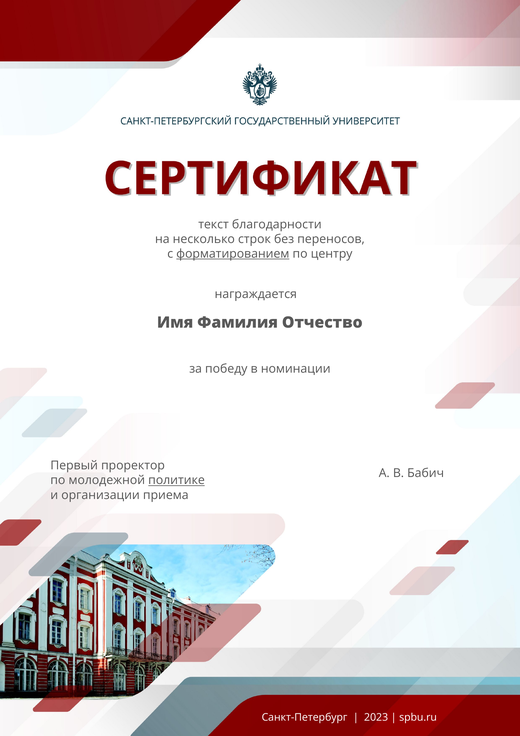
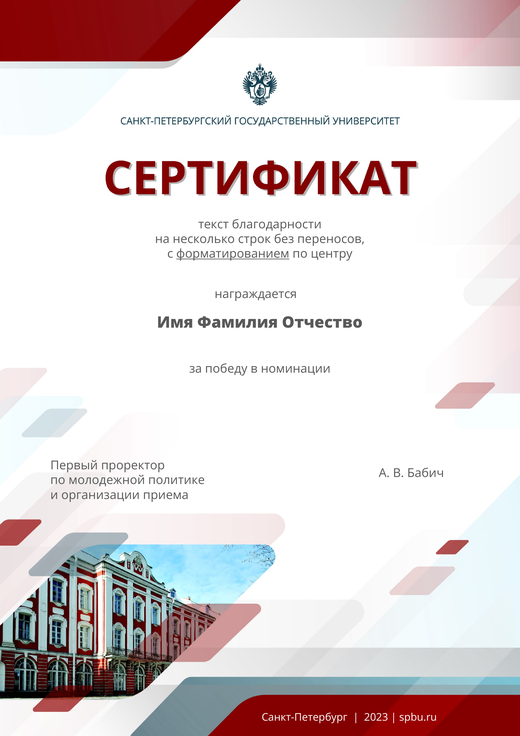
политике underline: present -> none
